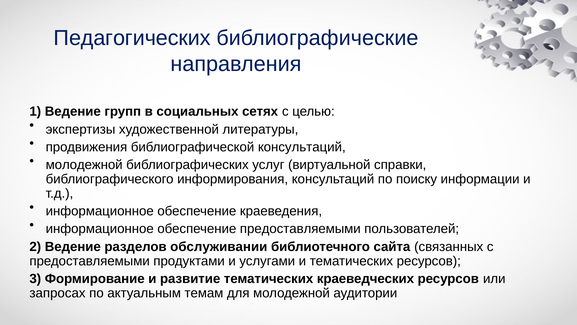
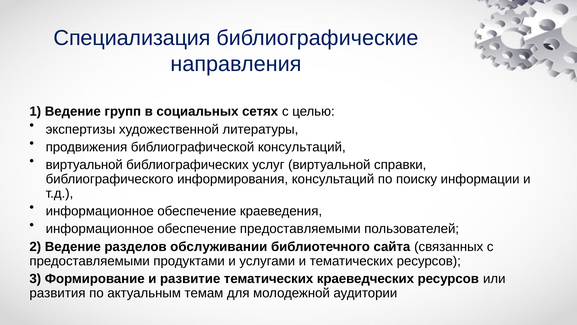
Педагогических: Педагогических -> Специализация
молодежной at (84, 165): молодежной -> виртуальной
запросах: запросах -> развития
